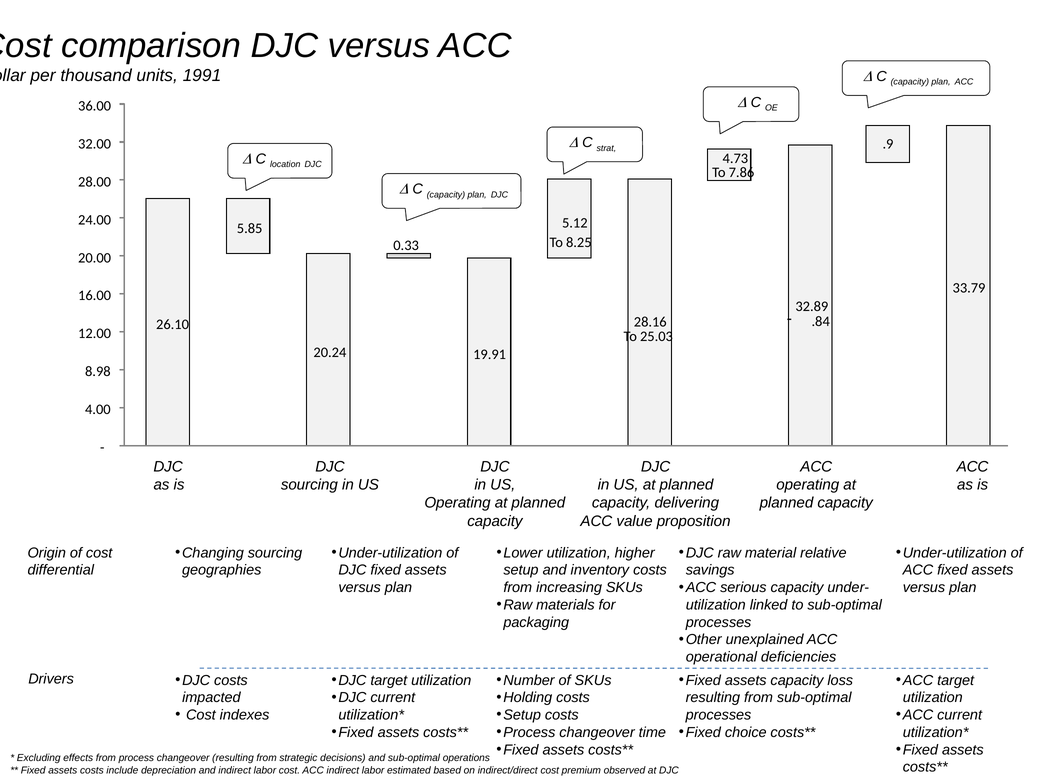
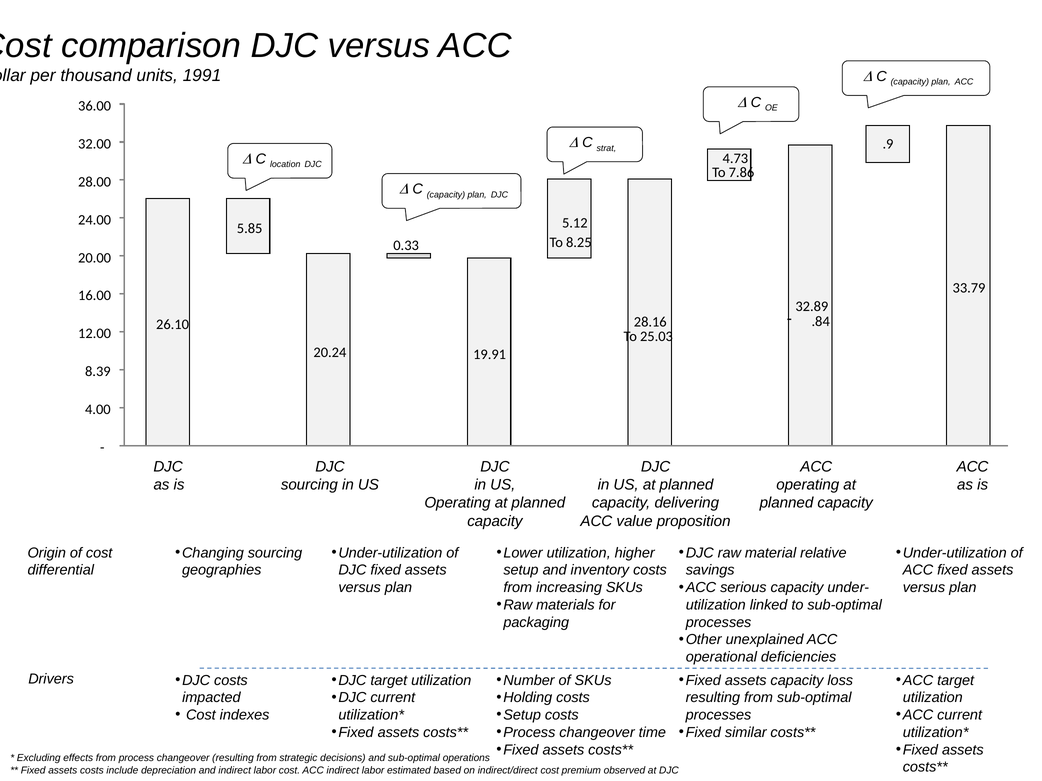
8.98: 8.98 -> 8.39
choice: choice -> similar
